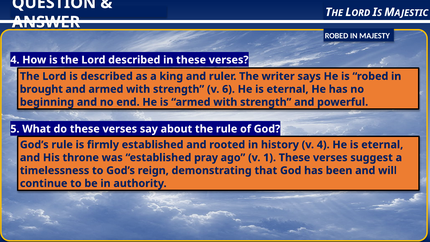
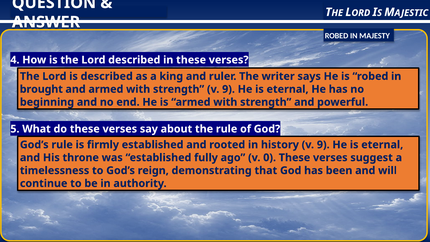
strength v 6: 6 -> 9
history v 4: 4 -> 9
pray: pray -> fully
1: 1 -> 0
